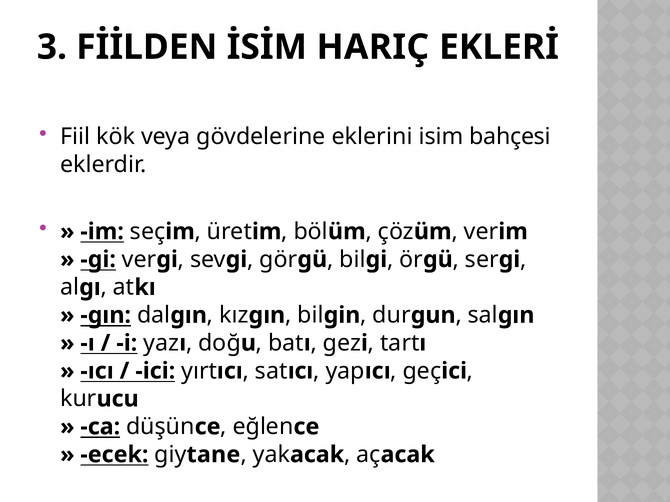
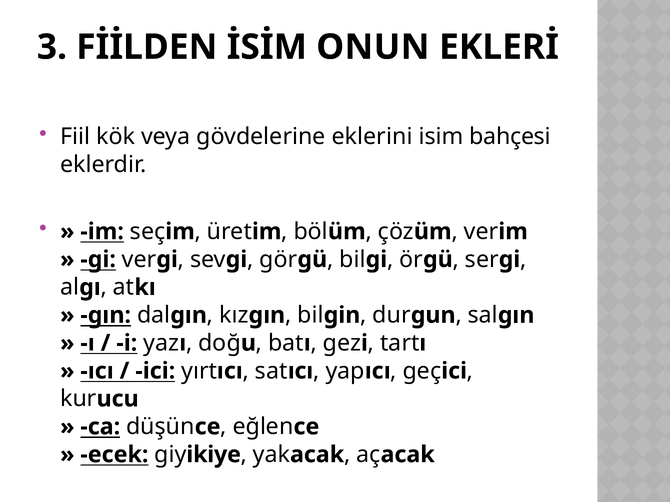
HARIÇ: HARIÇ -> ONUN
tane: tane -> ikiye
